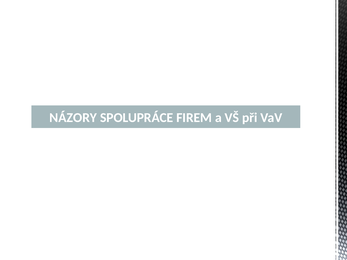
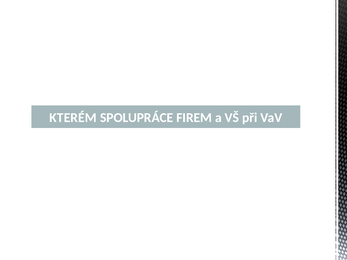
NÁZORY: NÁZORY -> KTERÉM
